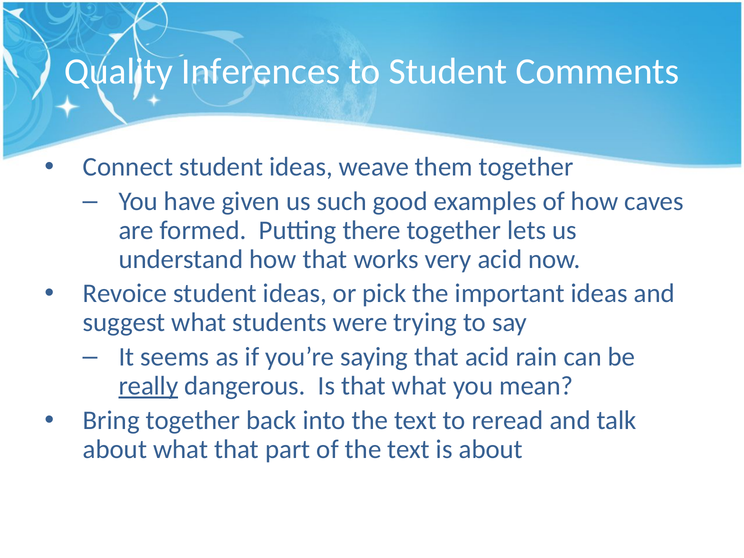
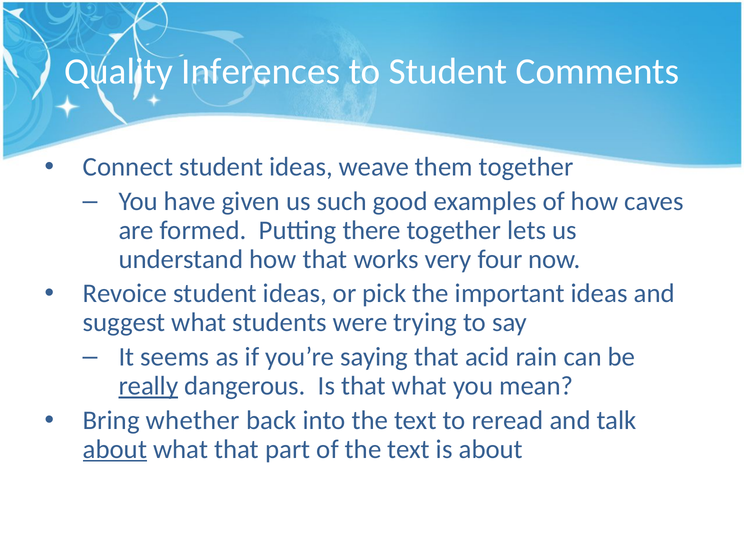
very acid: acid -> four
Bring together: together -> whether
about at (115, 449) underline: none -> present
